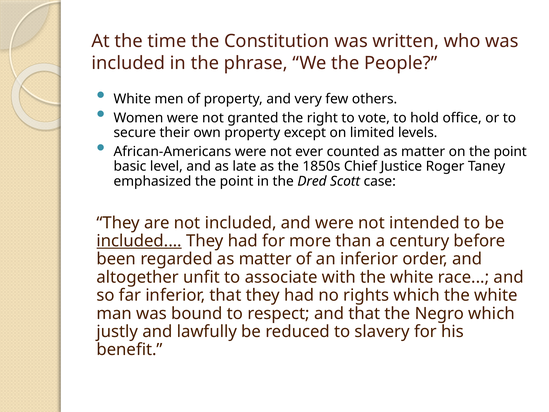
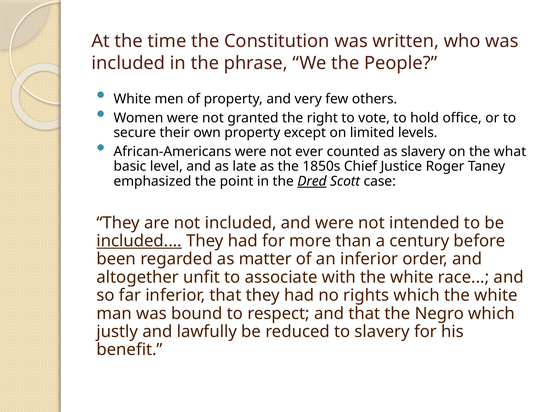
counted as matter: matter -> slavery
on the point: point -> what
Dred underline: none -> present
